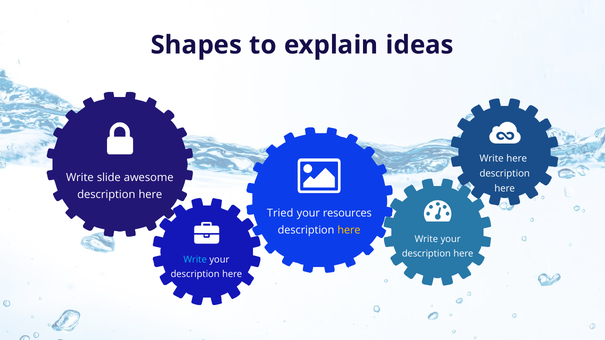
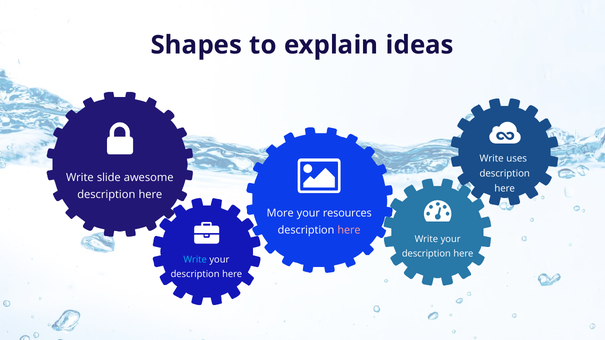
Write here: here -> uses
Tried: Tried -> More
here at (349, 230) colour: yellow -> pink
